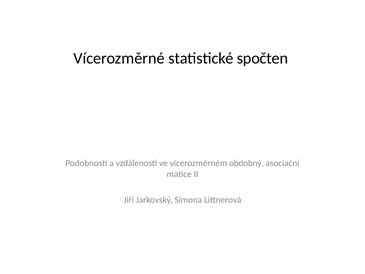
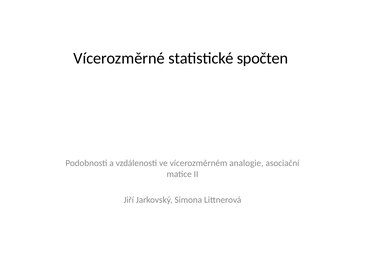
obdobný: obdobný -> analogie
